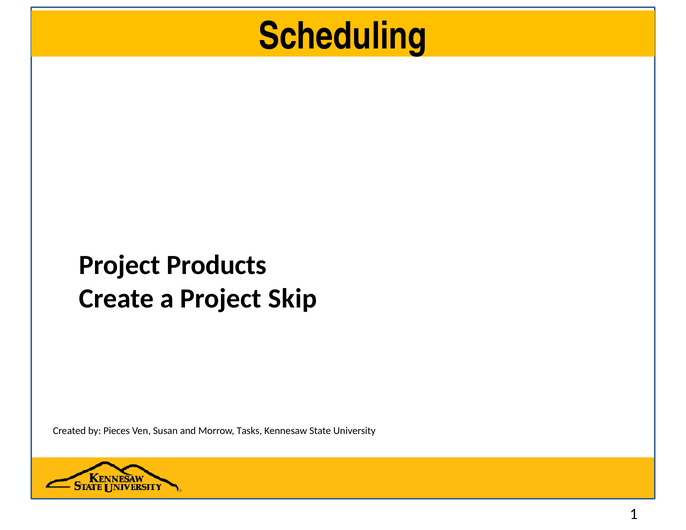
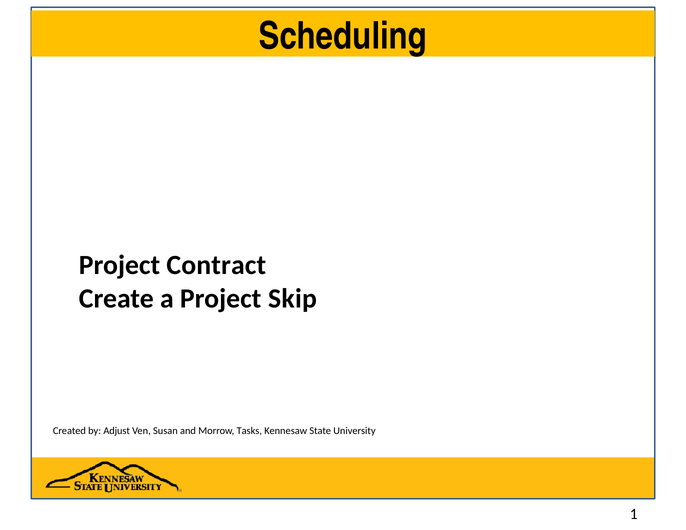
Products: Products -> Contract
Pieces: Pieces -> Adjust
